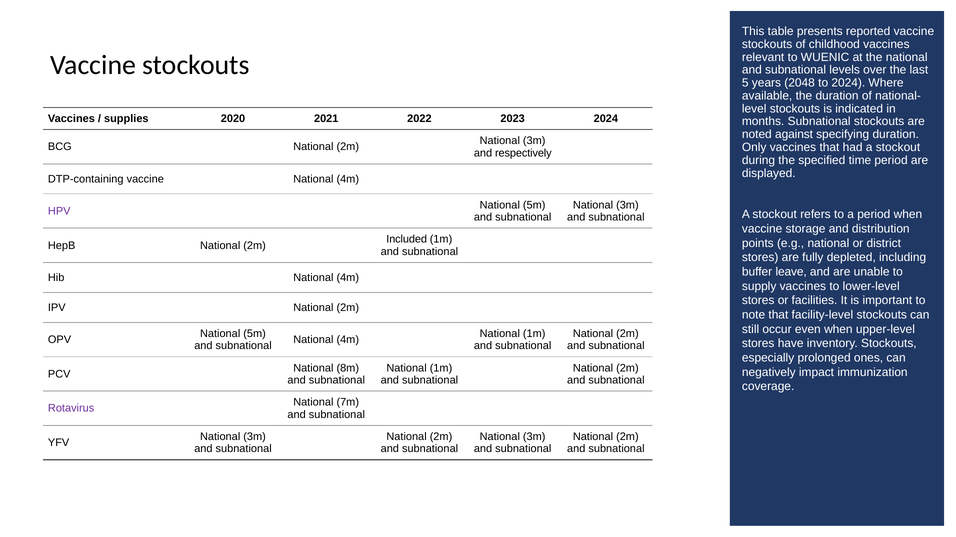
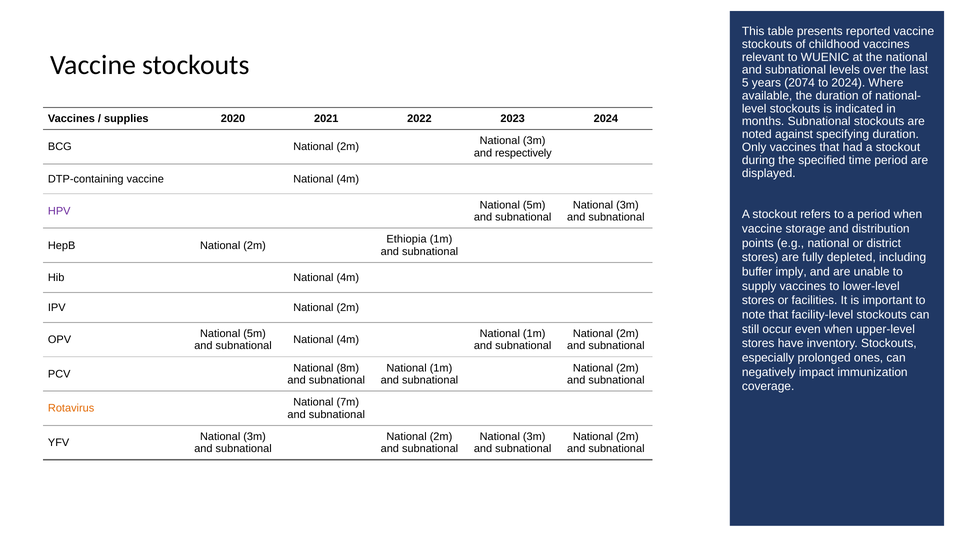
2048: 2048 -> 2074
Included: Included -> Ethiopia
leave: leave -> imply
Rotavirus colour: purple -> orange
